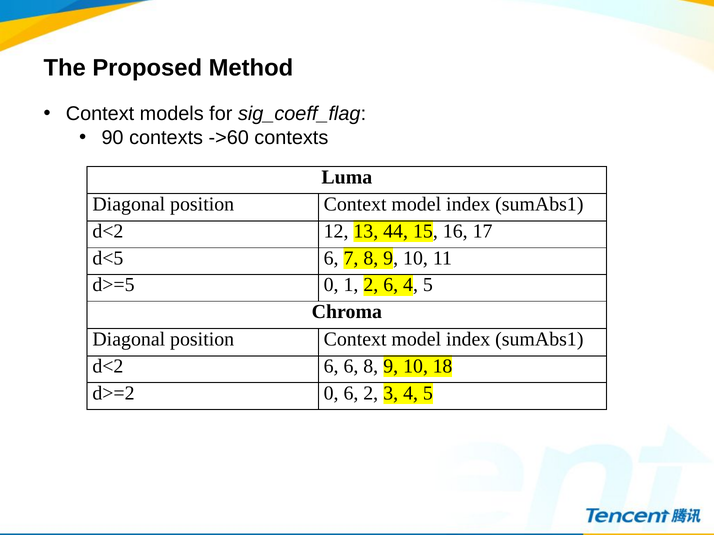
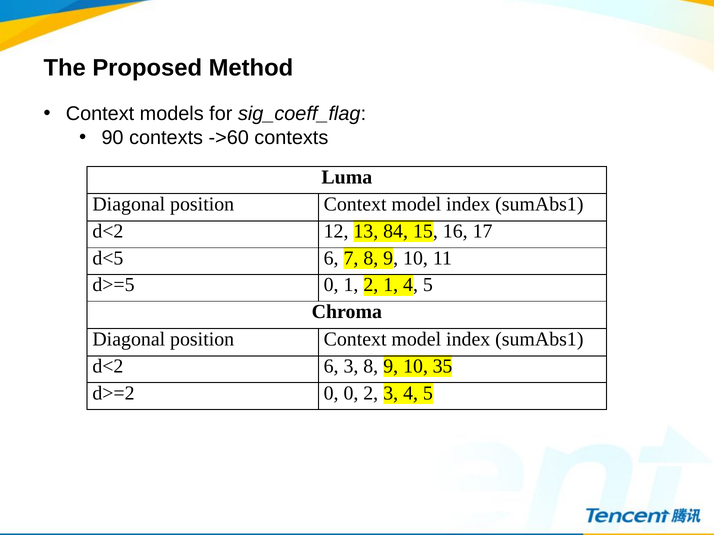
44: 44 -> 84
2 6: 6 -> 1
6 6: 6 -> 3
18: 18 -> 35
0 6: 6 -> 0
